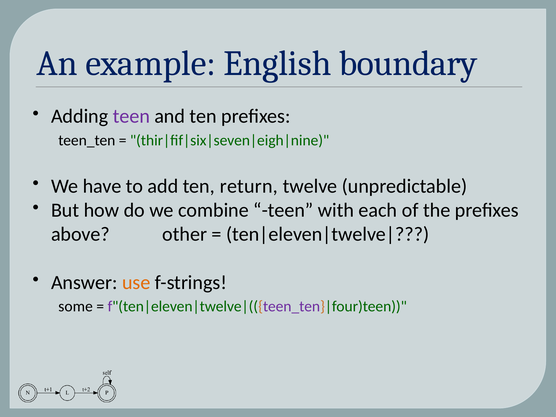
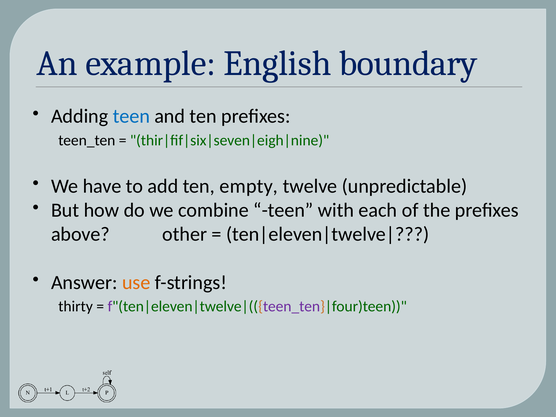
teen at (131, 116) colour: purple -> blue
return: return -> empty
some: some -> thirty
